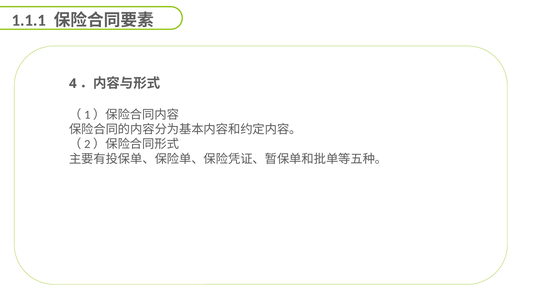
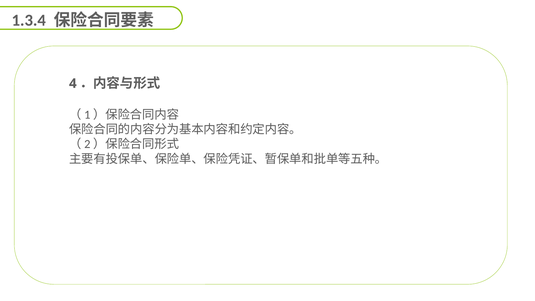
1.1.1: 1.1.1 -> 1.3.4
